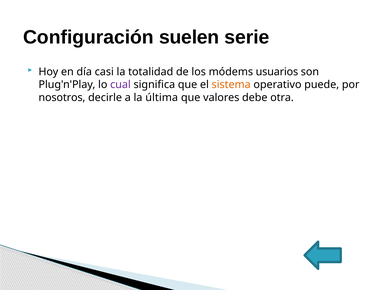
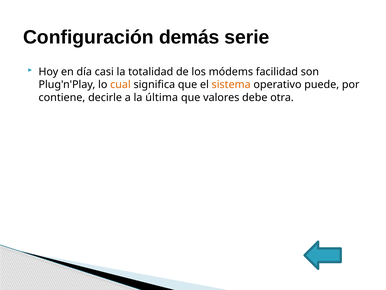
suelen: suelen -> demás
usuarios: usuarios -> facilidad
cual colour: purple -> orange
nosotros: nosotros -> contiene
